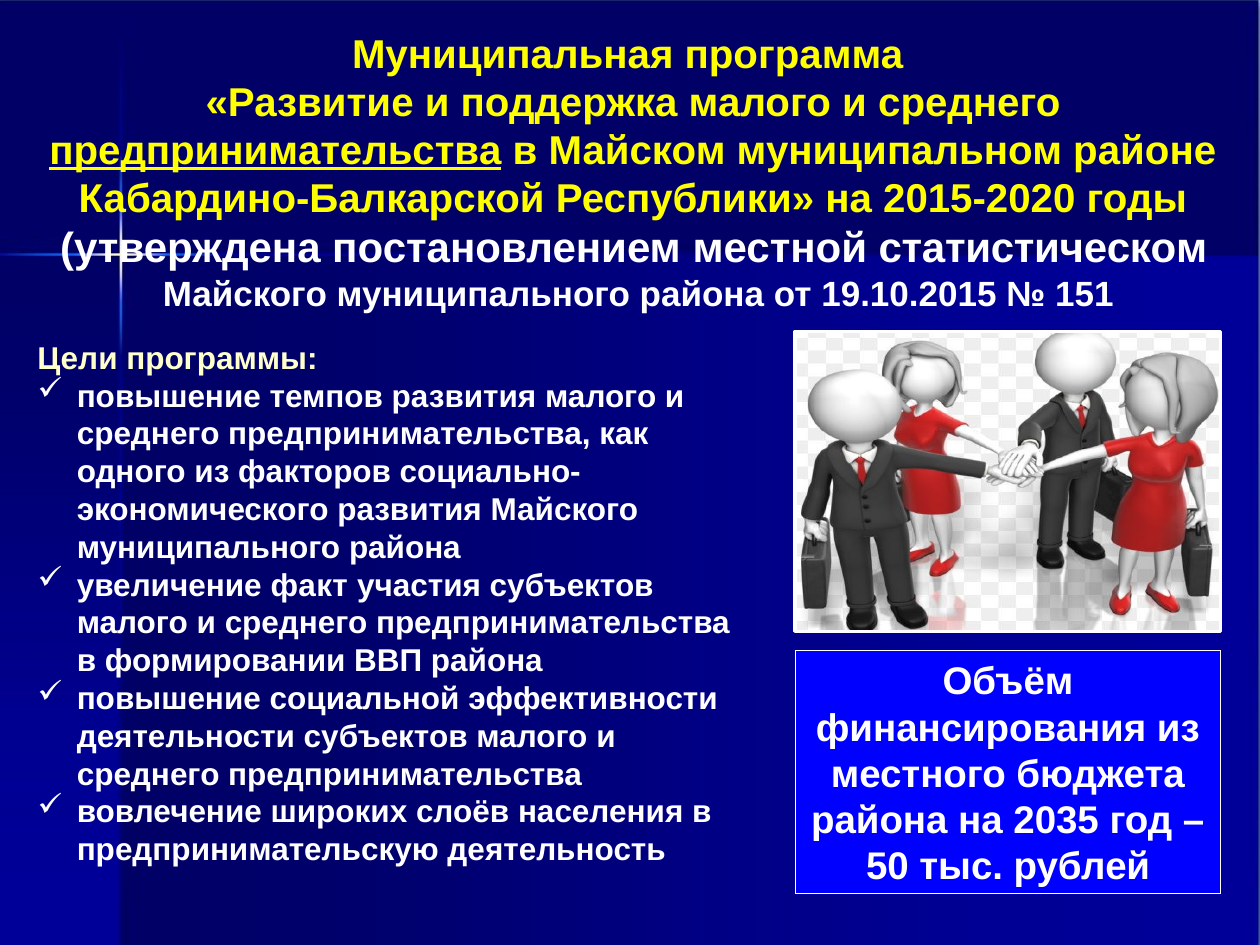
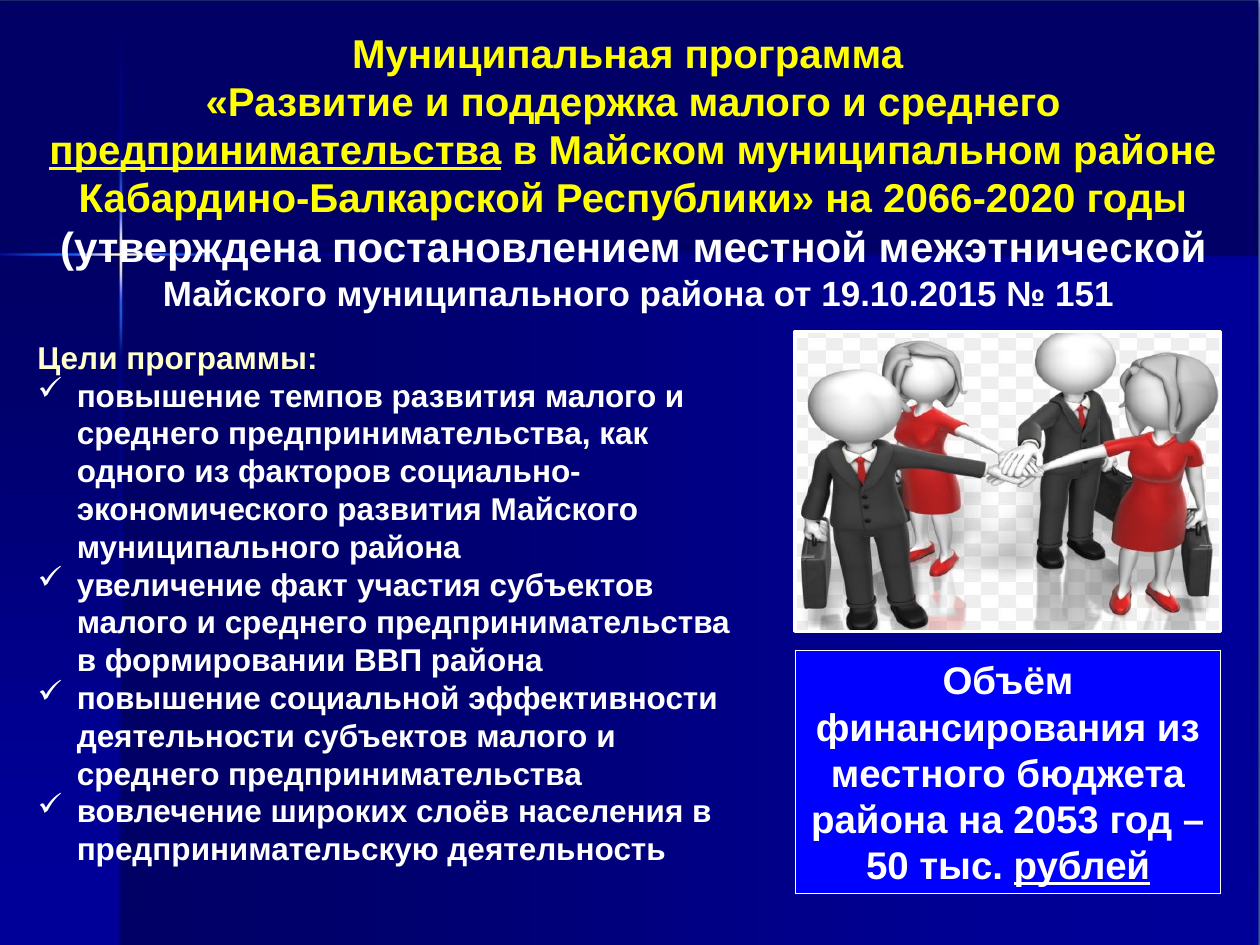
2015-2020: 2015-2020 -> 2066-2020
статистическом: статистическом -> межэтнической
2035: 2035 -> 2053
рублей underline: none -> present
